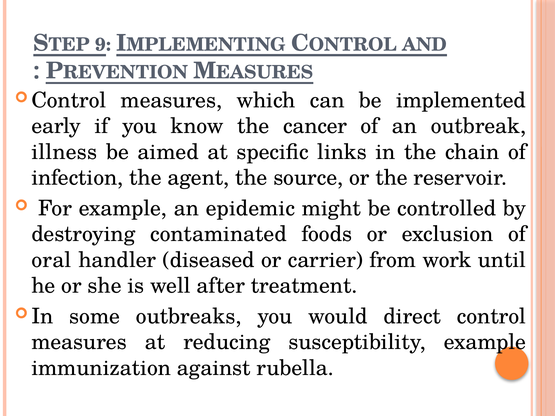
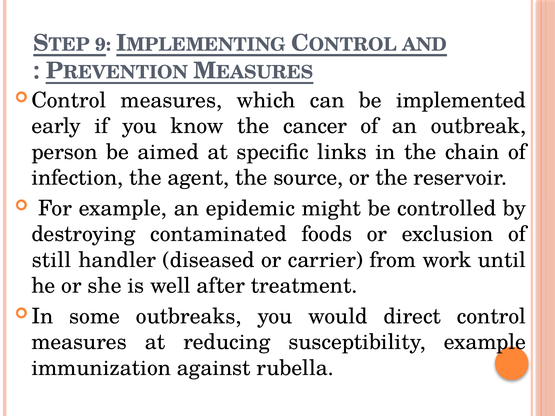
illness: illness -> person
oral: oral -> still
